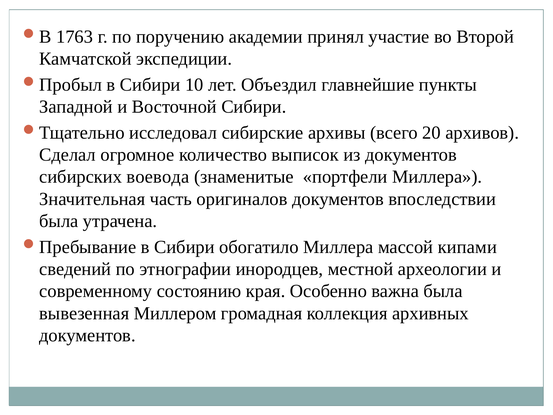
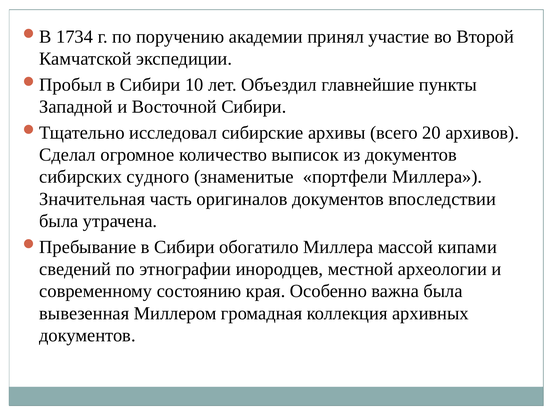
1763: 1763 -> 1734
воевода: воевода -> судного
